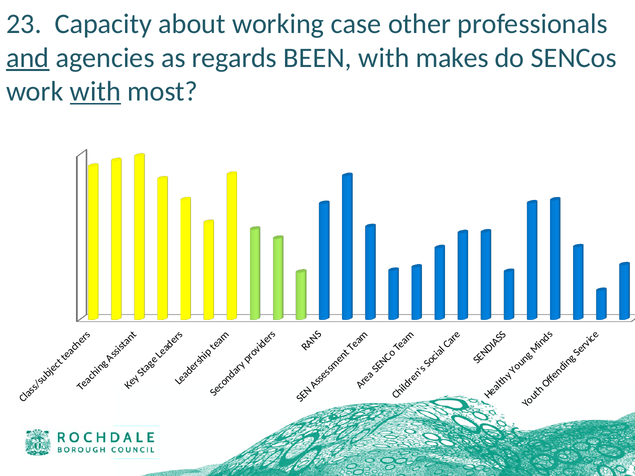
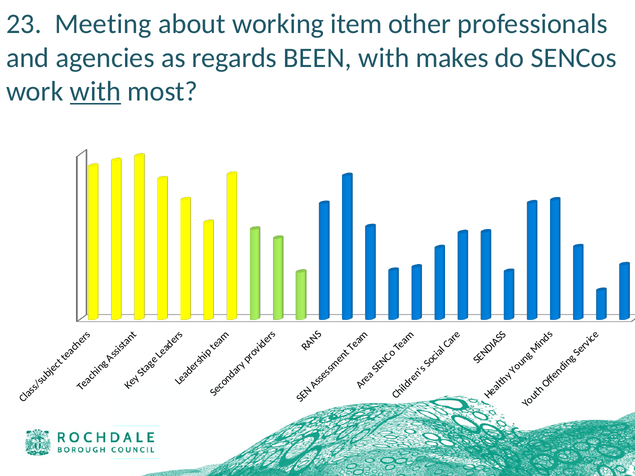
Capacity: Capacity -> Meeting
case: case -> item
and underline: present -> none
